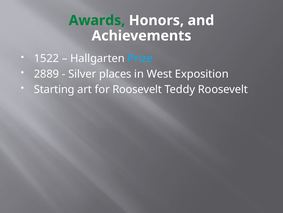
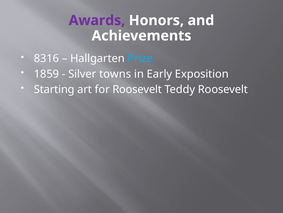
Awards colour: green -> purple
1522: 1522 -> 8316
2889: 2889 -> 1859
places: places -> towns
West: West -> Early
